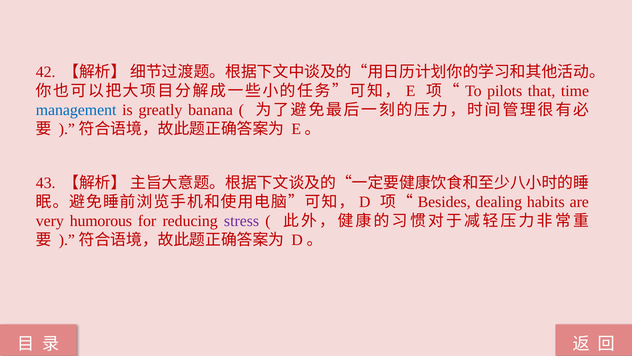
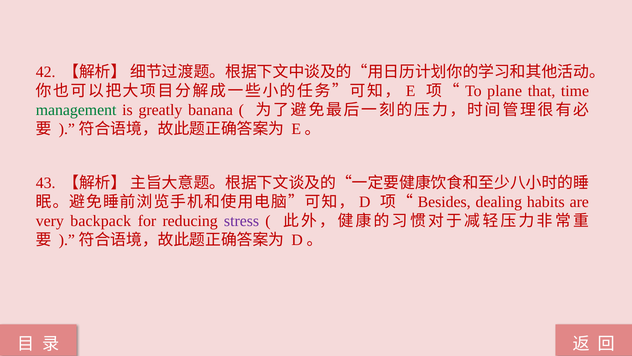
pilots: pilots -> plane
management colour: blue -> green
humorous: humorous -> backpack
